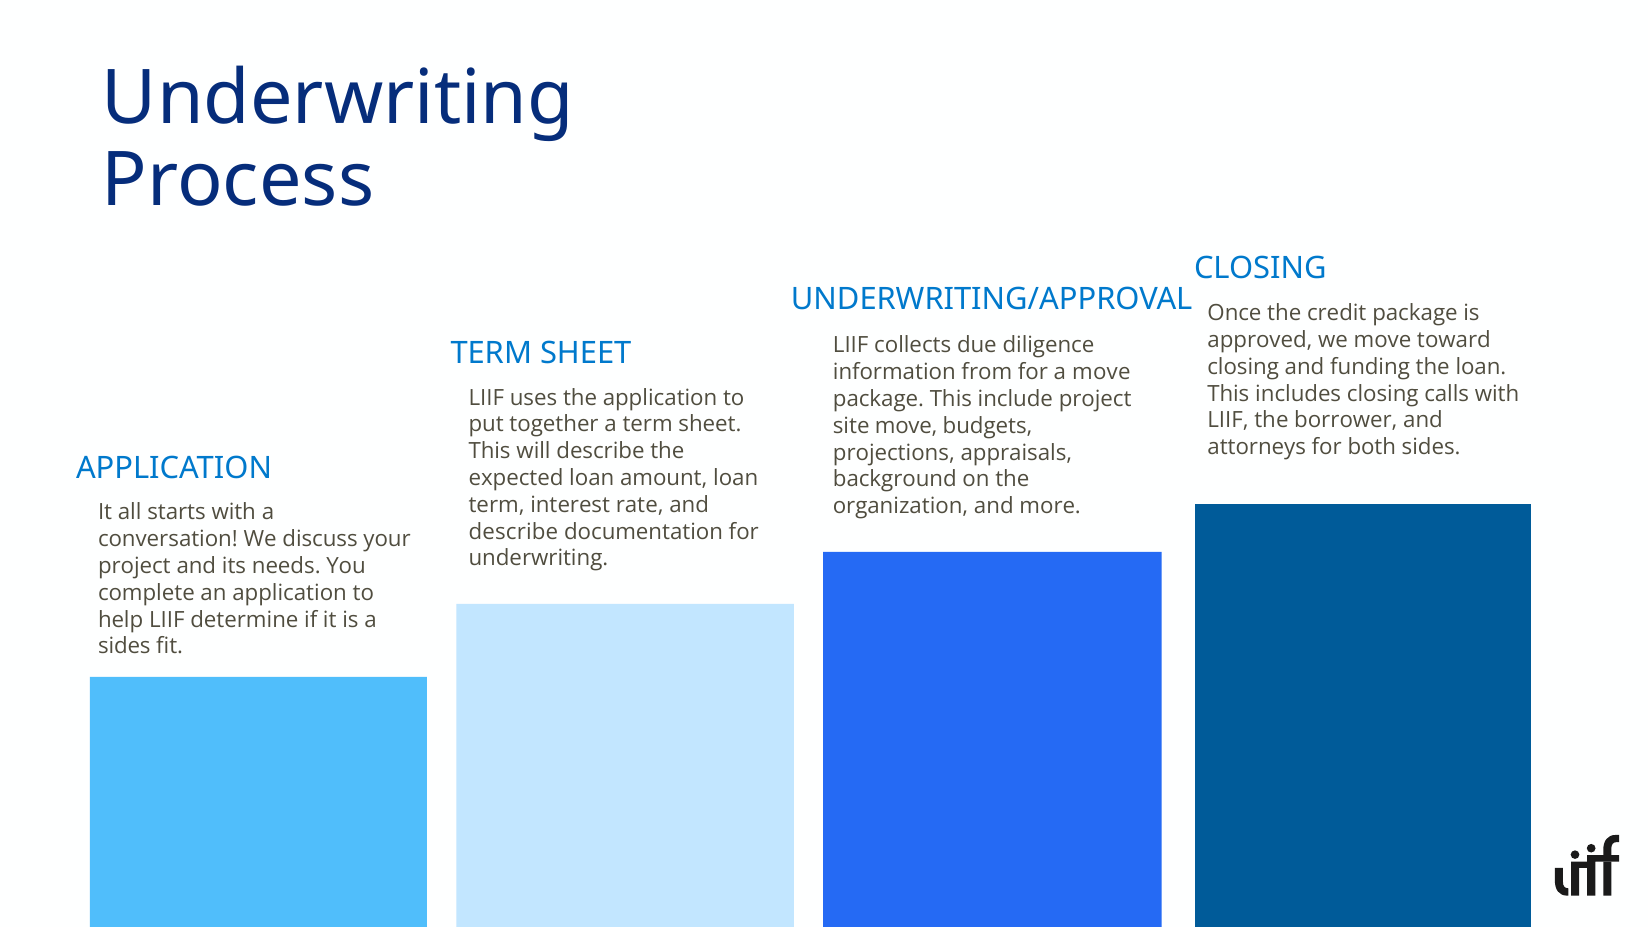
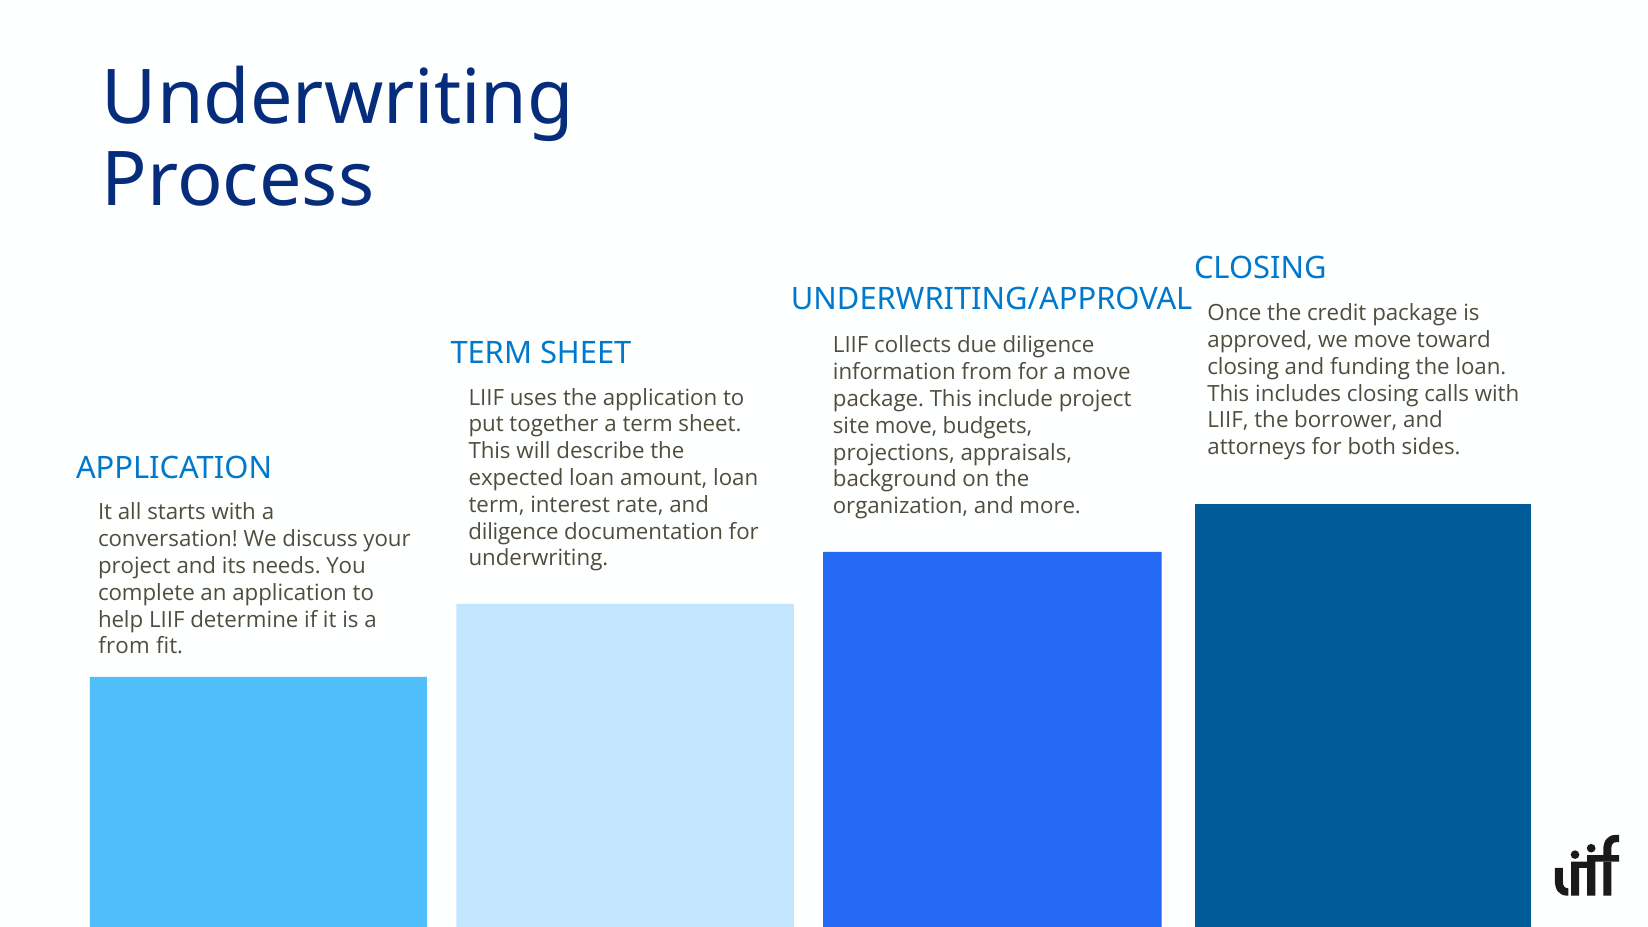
describe at (513, 532): describe -> diligence
sides at (124, 646): sides -> from
